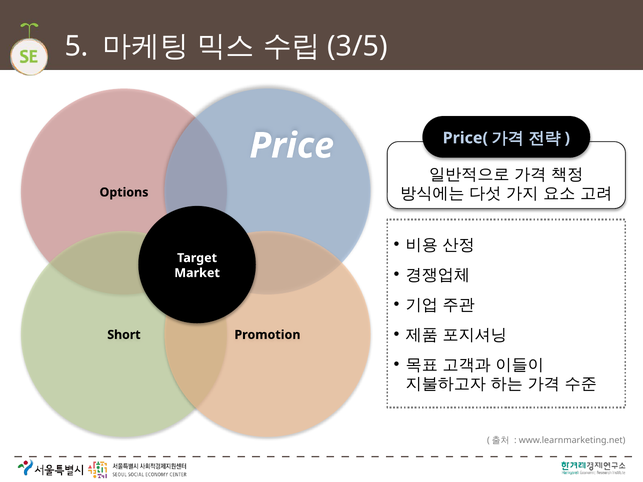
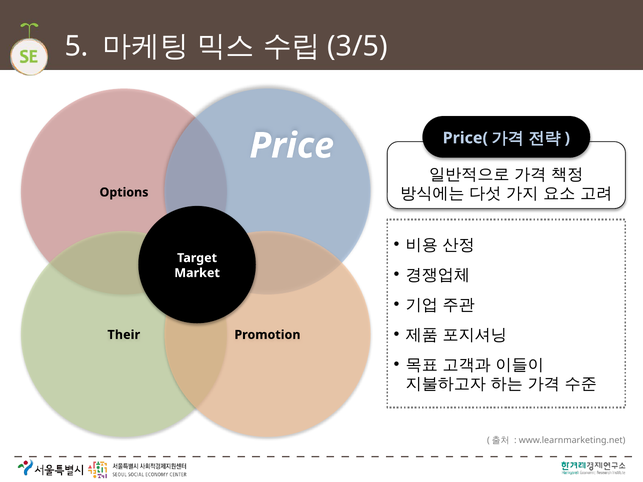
Short: Short -> Their
